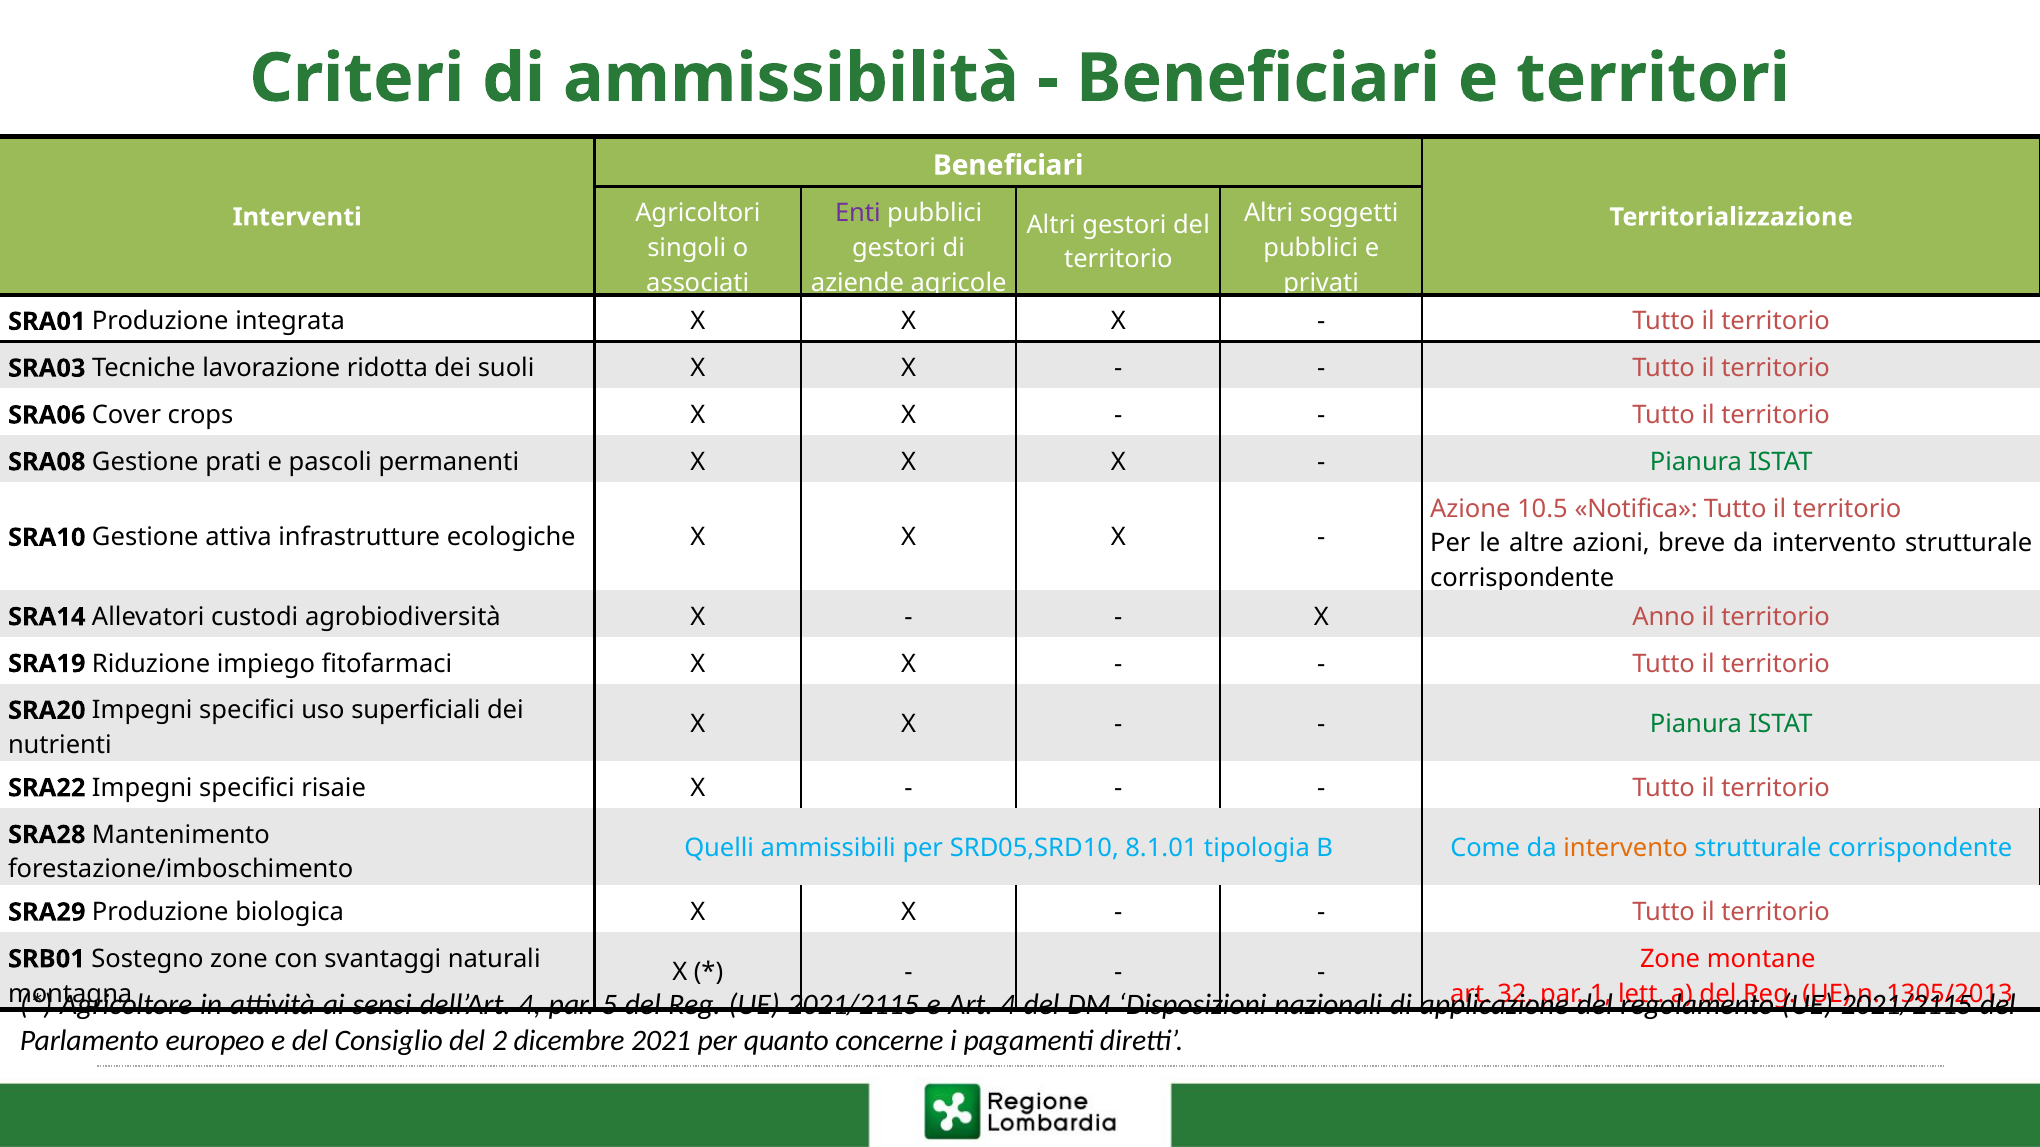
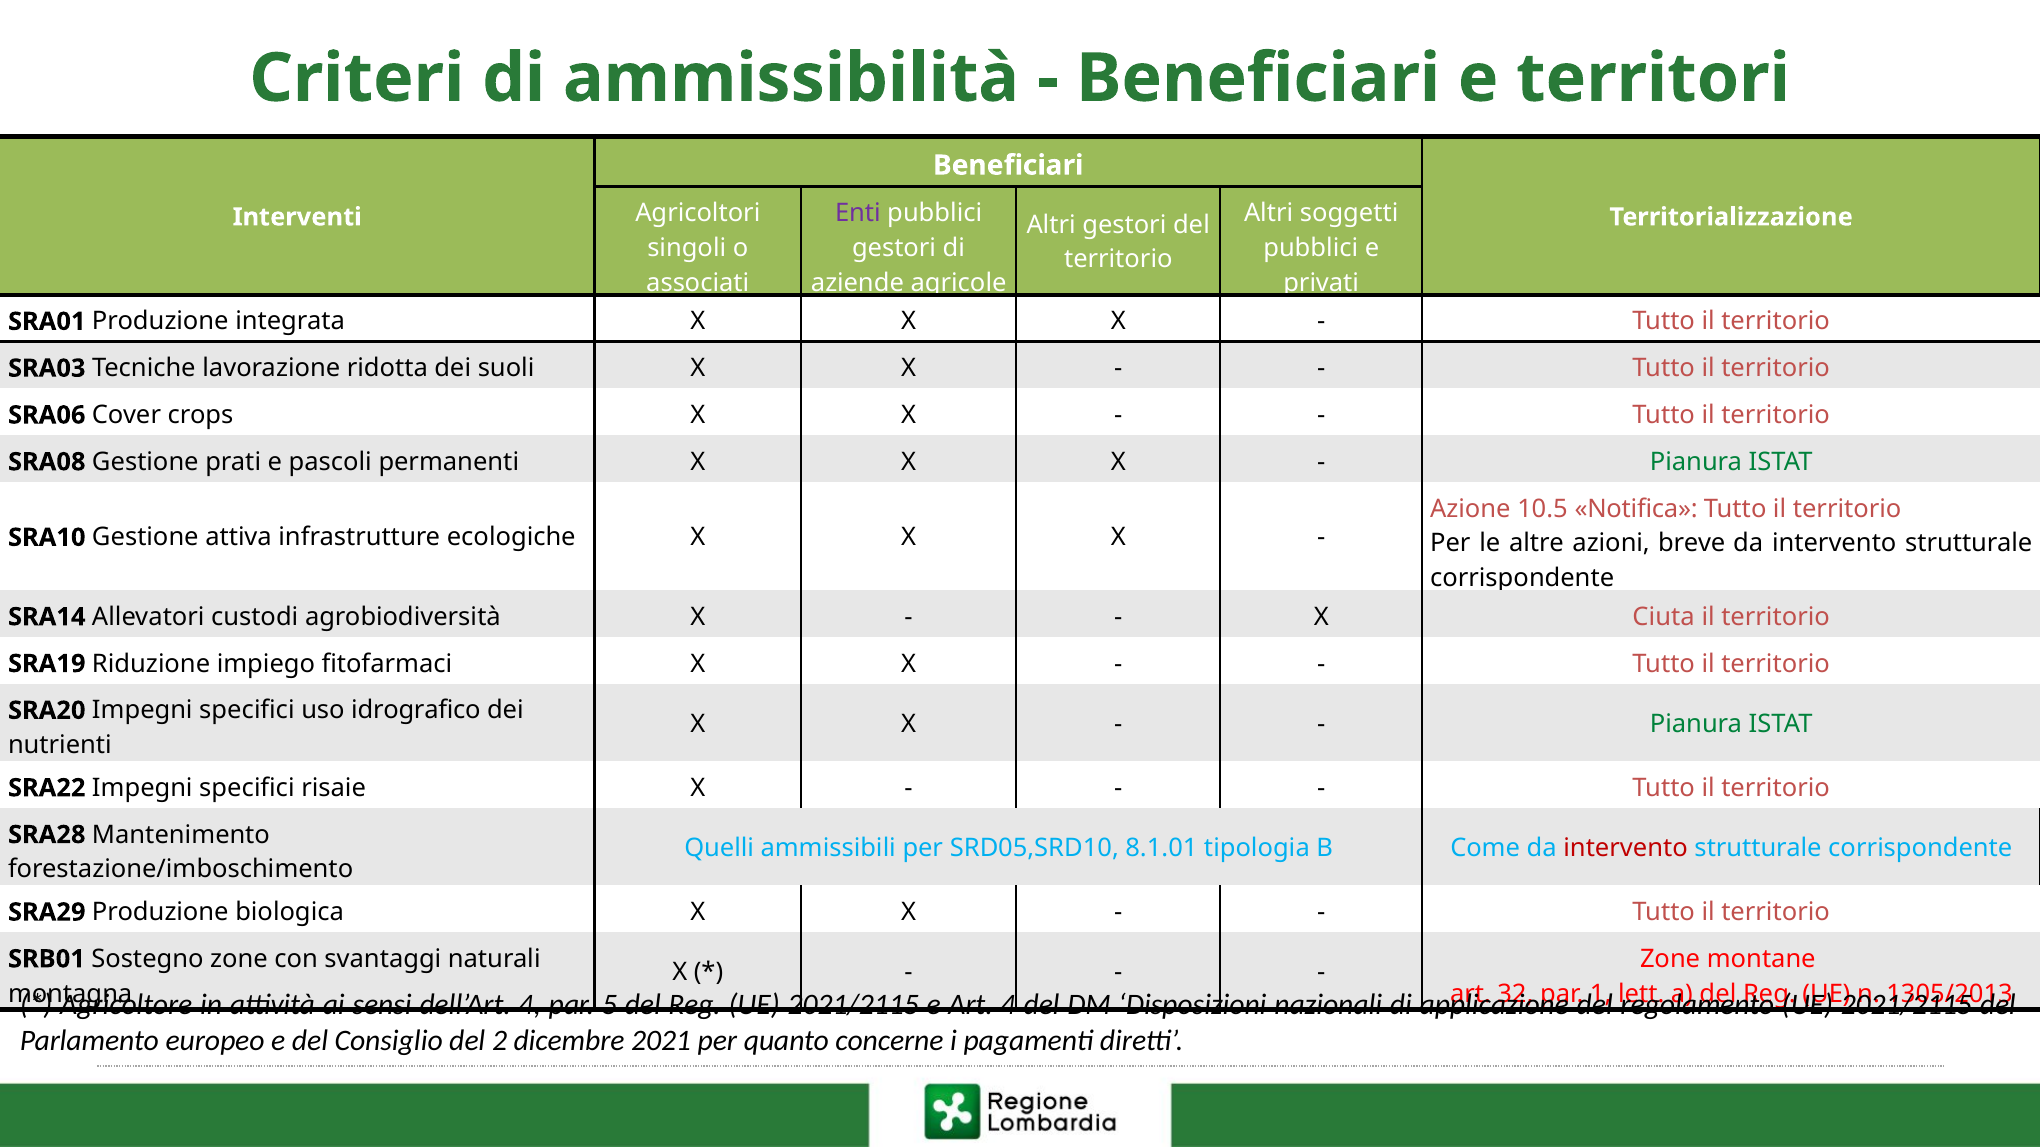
Anno: Anno -> Ciuta
superficiali: superficiali -> idrografico
intervento at (1626, 849) colour: orange -> red
